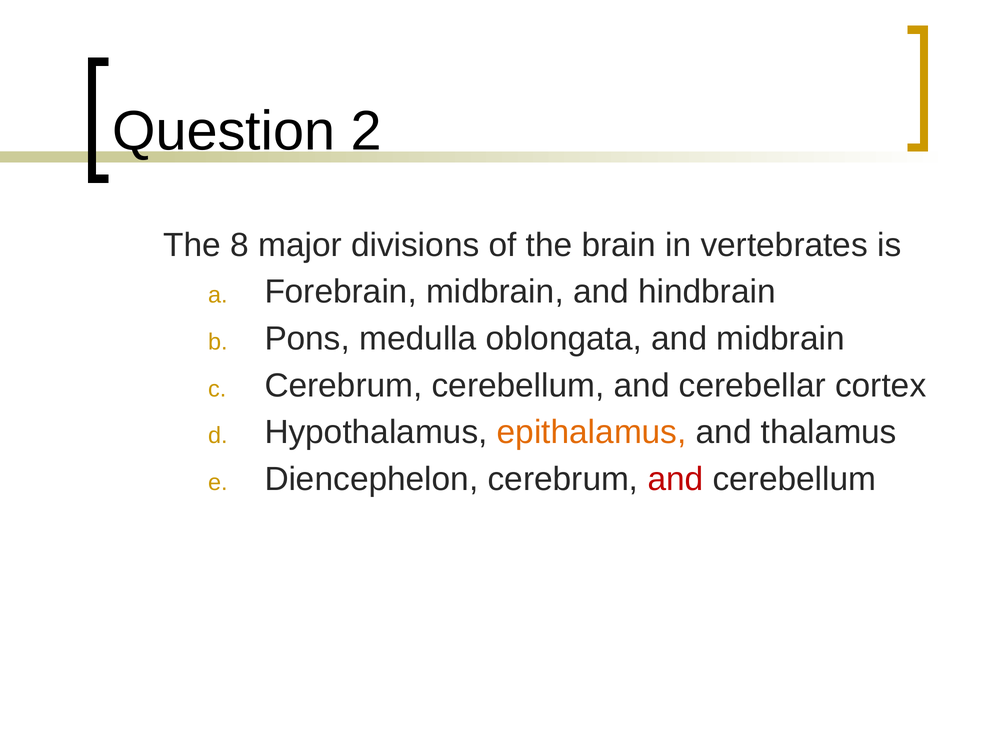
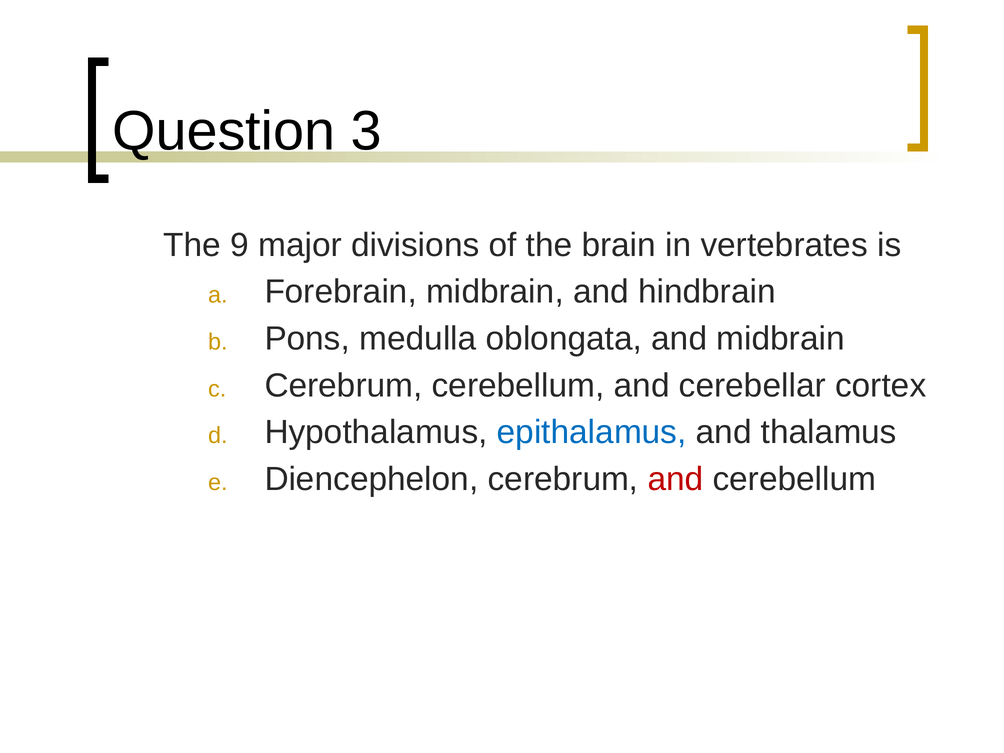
2: 2 -> 3
8: 8 -> 9
epithalamus colour: orange -> blue
